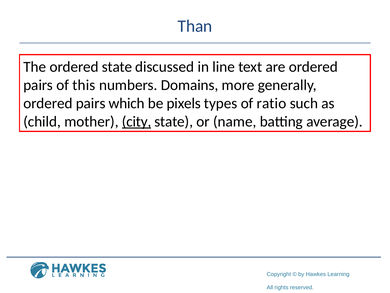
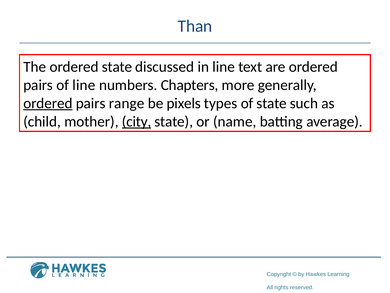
of this: this -> line
Domains: Domains -> Chapters
ordered at (48, 103) underline: none -> present
which: which -> range
of ratio: ratio -> state
